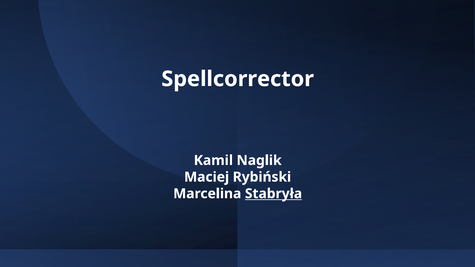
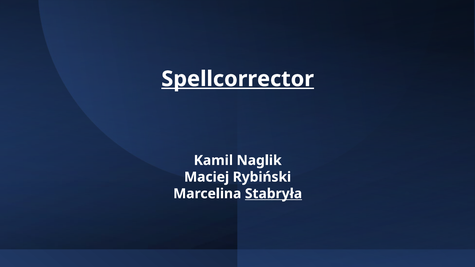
Spellcorrector underline: none -> present
